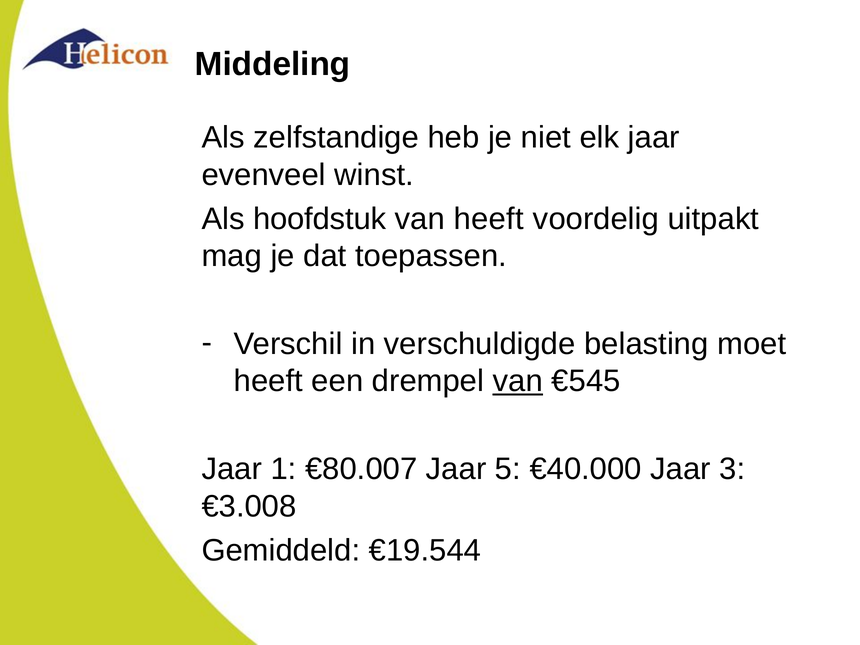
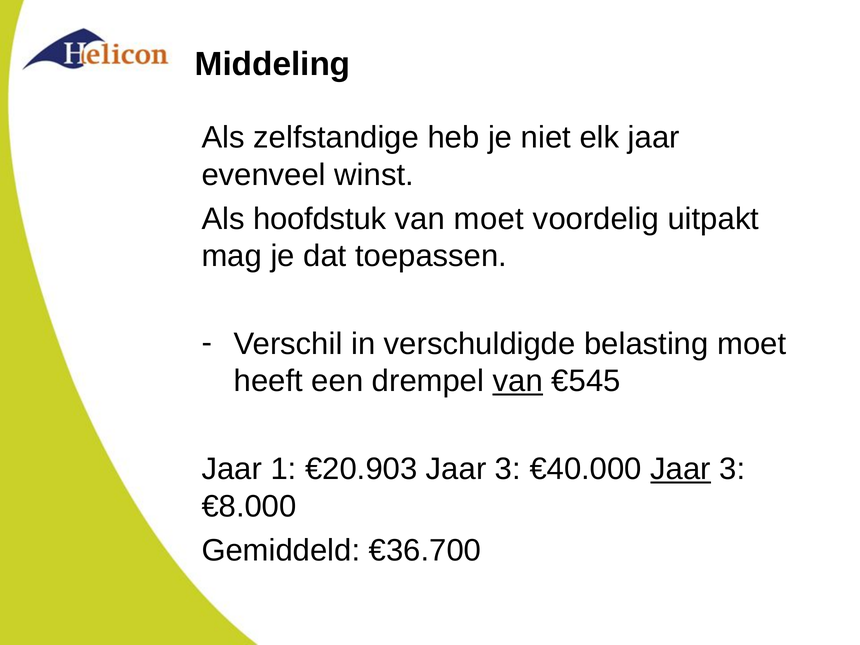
van heeft: heeft -> moet
€80.007: €80.007 -> €20.903
5 at (508, 469): 5 -> 3
Jaar at (681, 469) underline: none -> present
€3.008: €3.008 -> €8.000
€19.544: €19.544 -> €36.700
